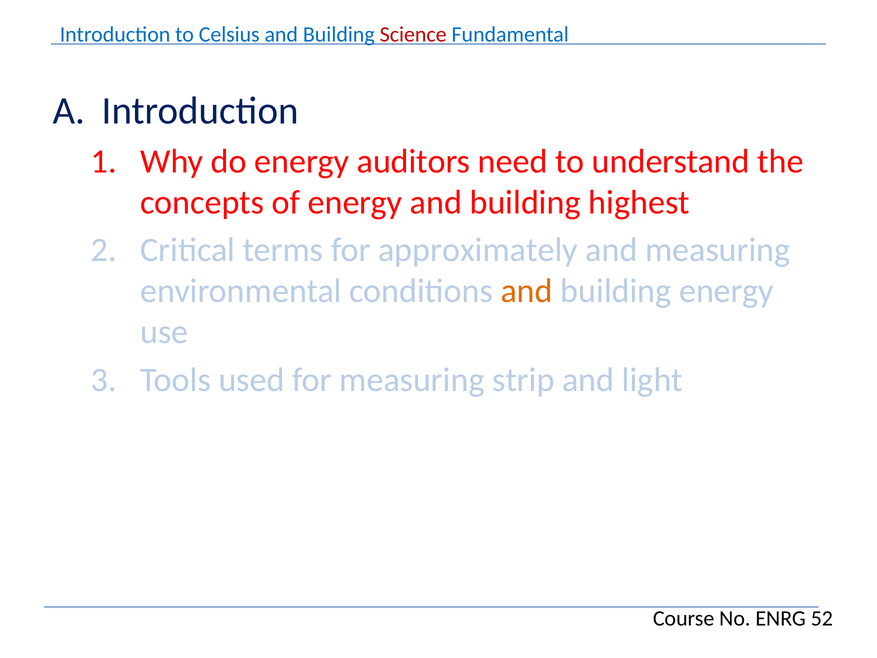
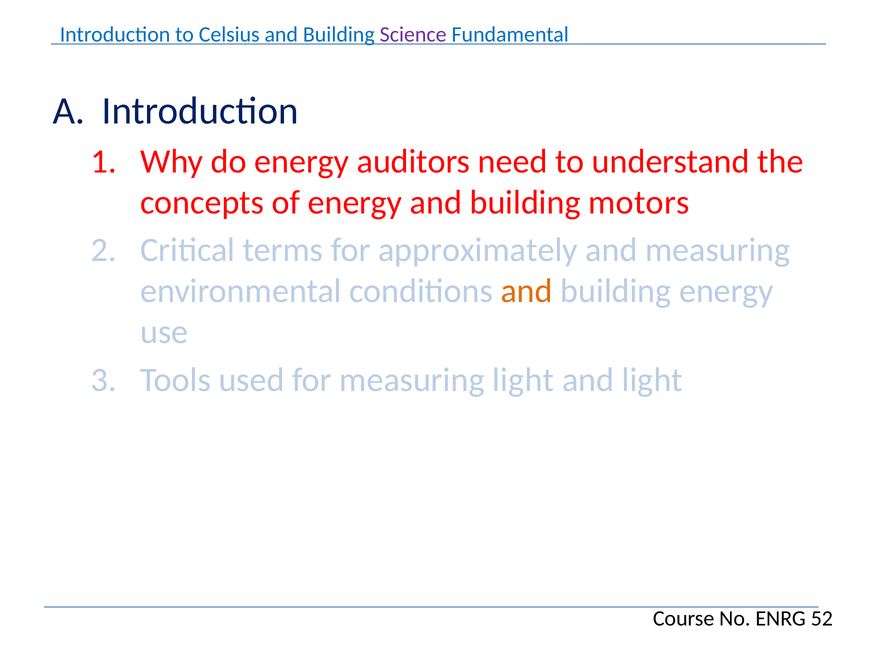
Science colour: red -> purple
highest: highest -> motors
measuring strip: strip -> light
